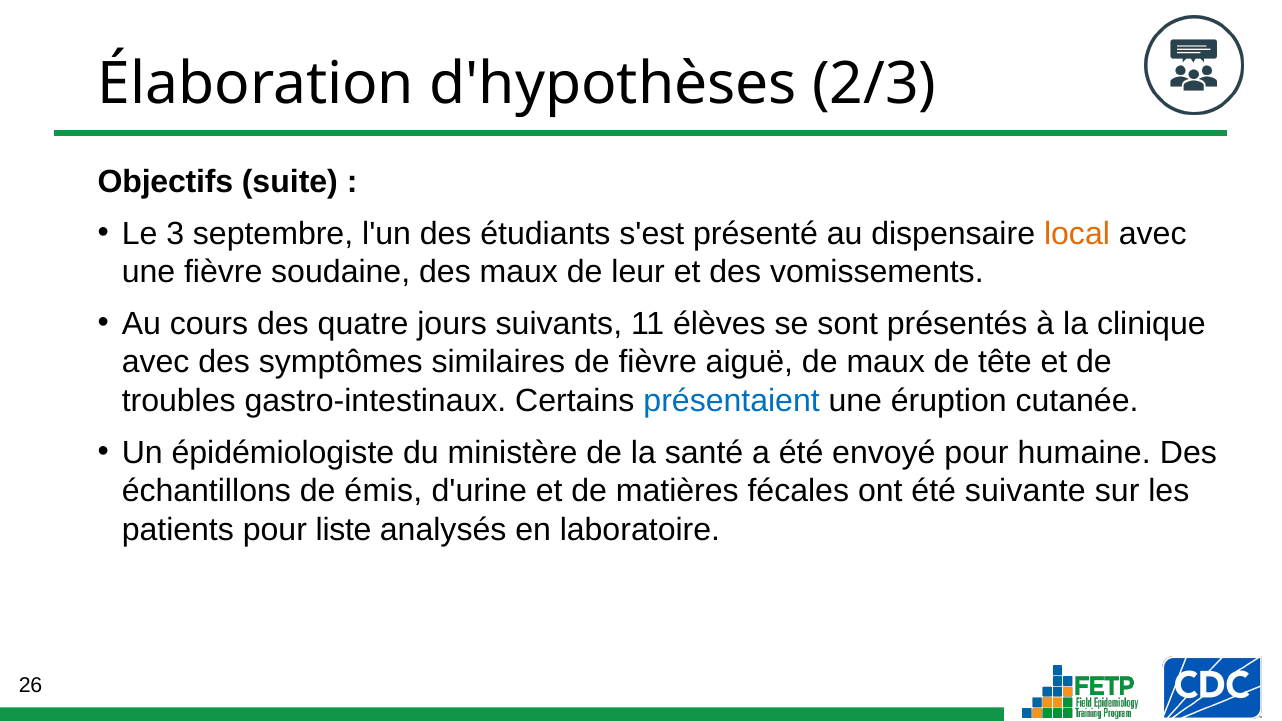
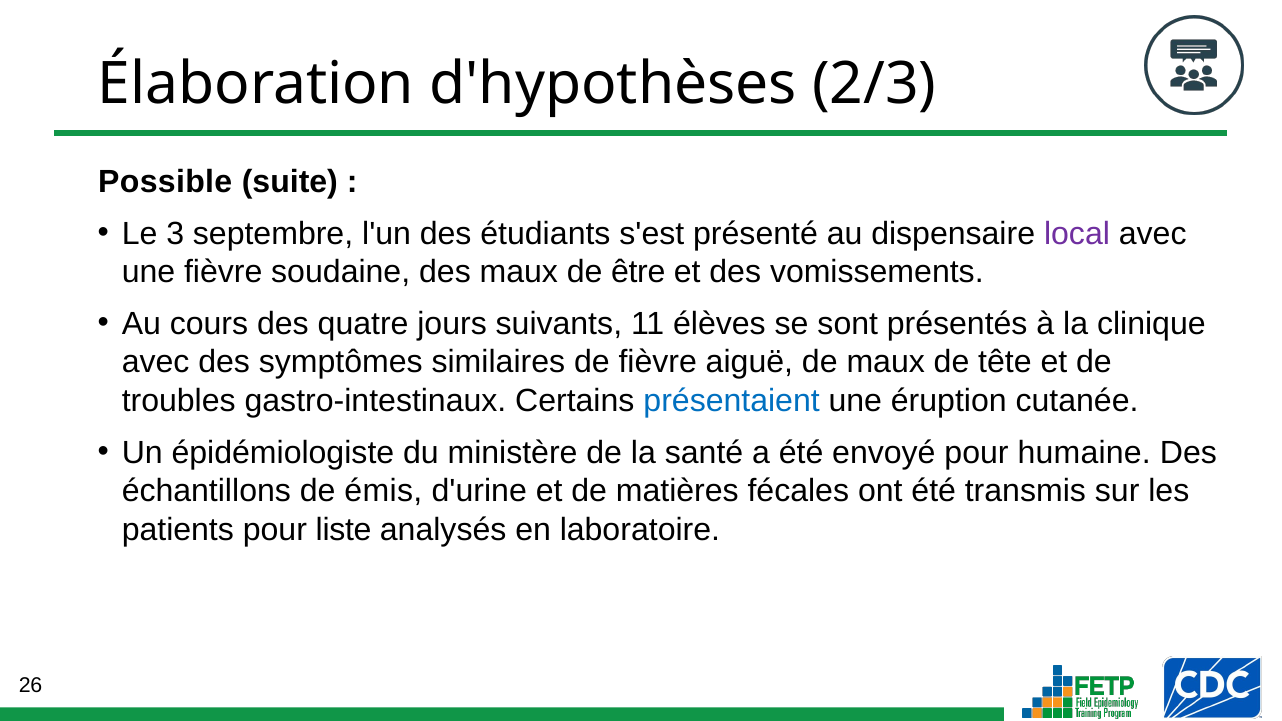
Objectifs: Objectifs -> Possible
local colour: orange -> purple
leur: leur -> être
suivante: suivante -> transmis
